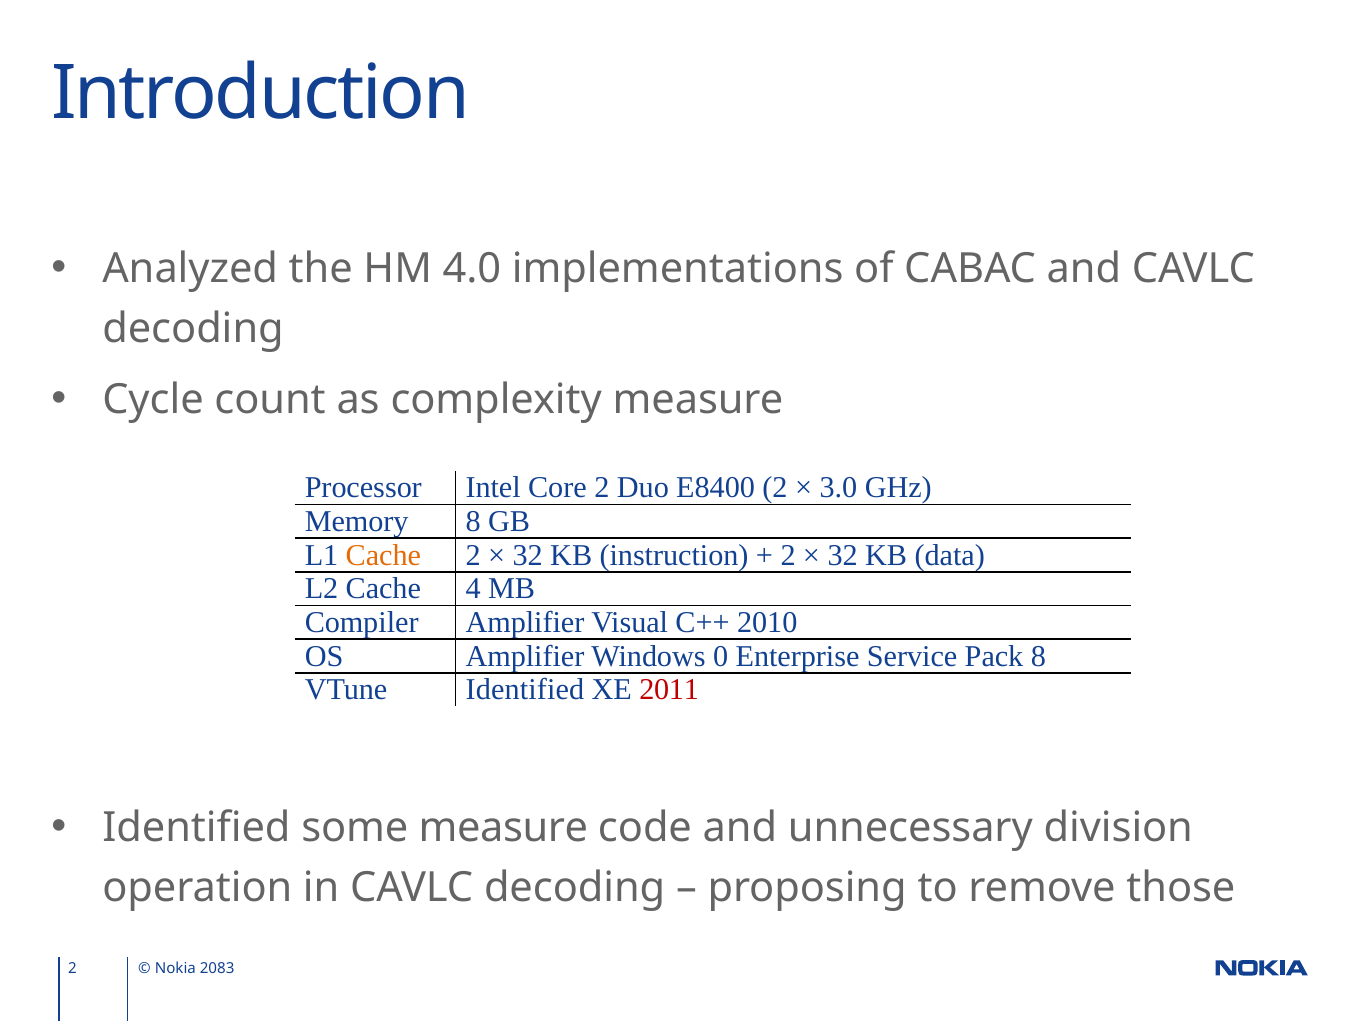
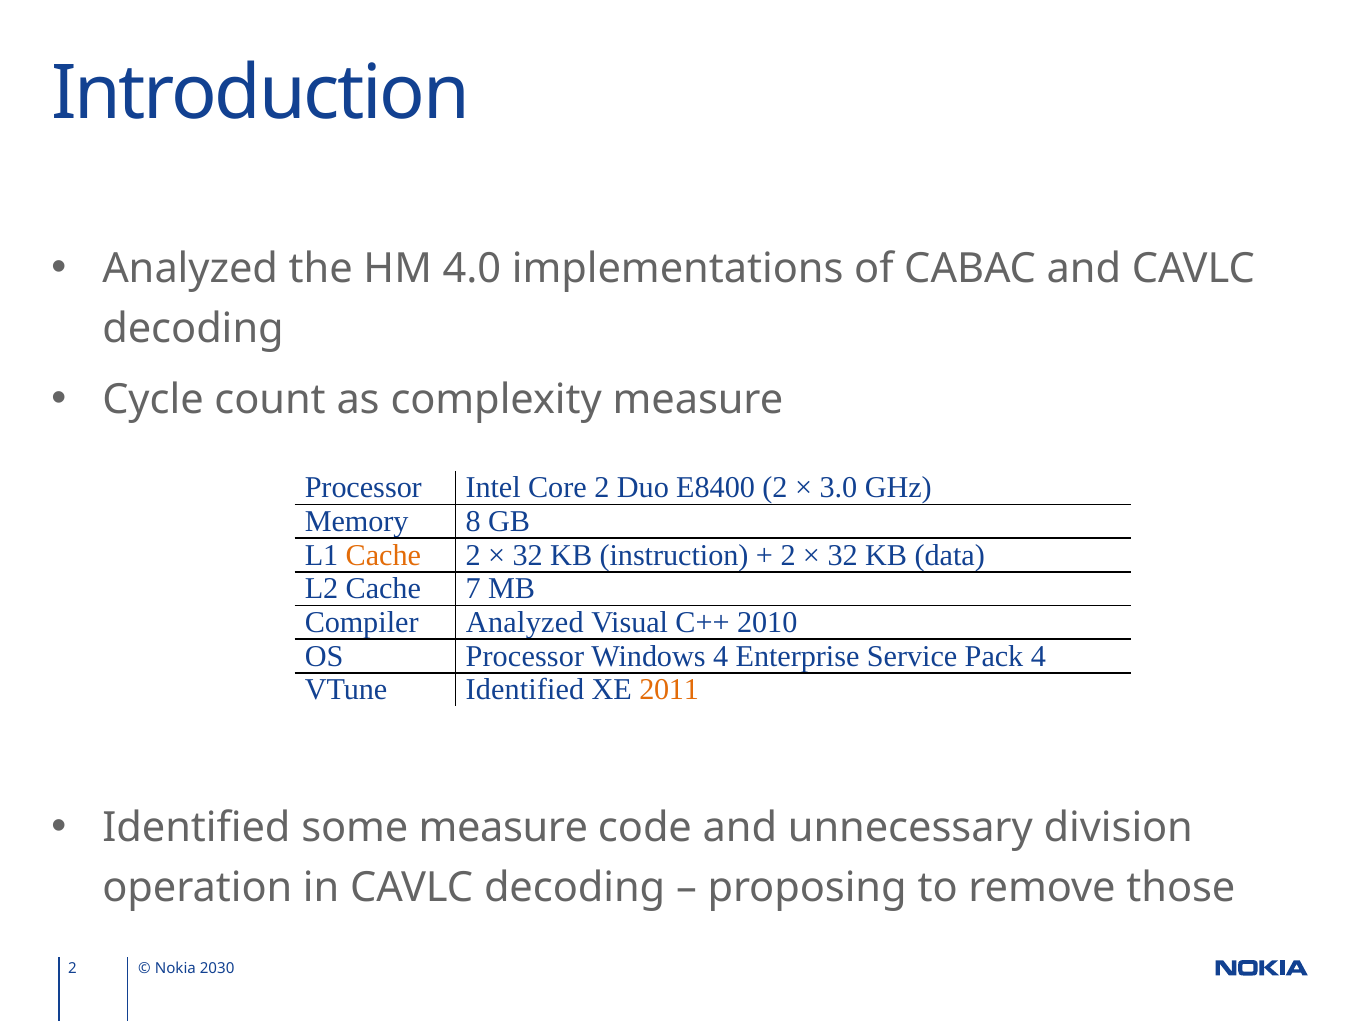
4: 4 -> 7
Compiler Amplifier: Amplifier -> Analyzed
OS Amplifier: Amplifier -> Processor
Windows 0: 0 -> 4
Pack 8: 8 -> 4
2011 colour: red -> orange
2083: 2083 -> 2030
